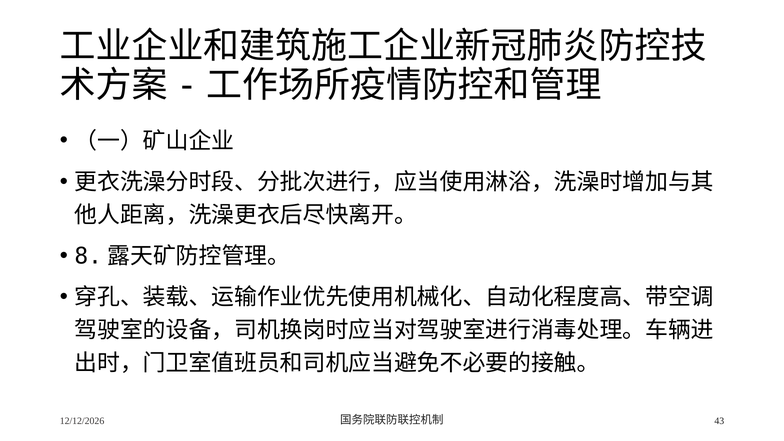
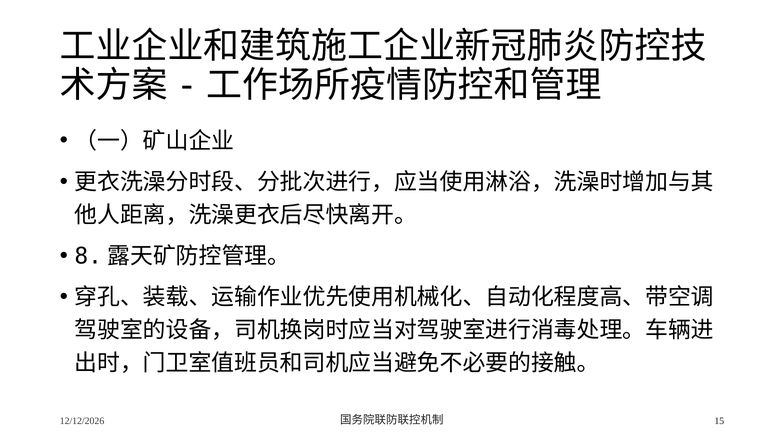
43: 43 -> 15
